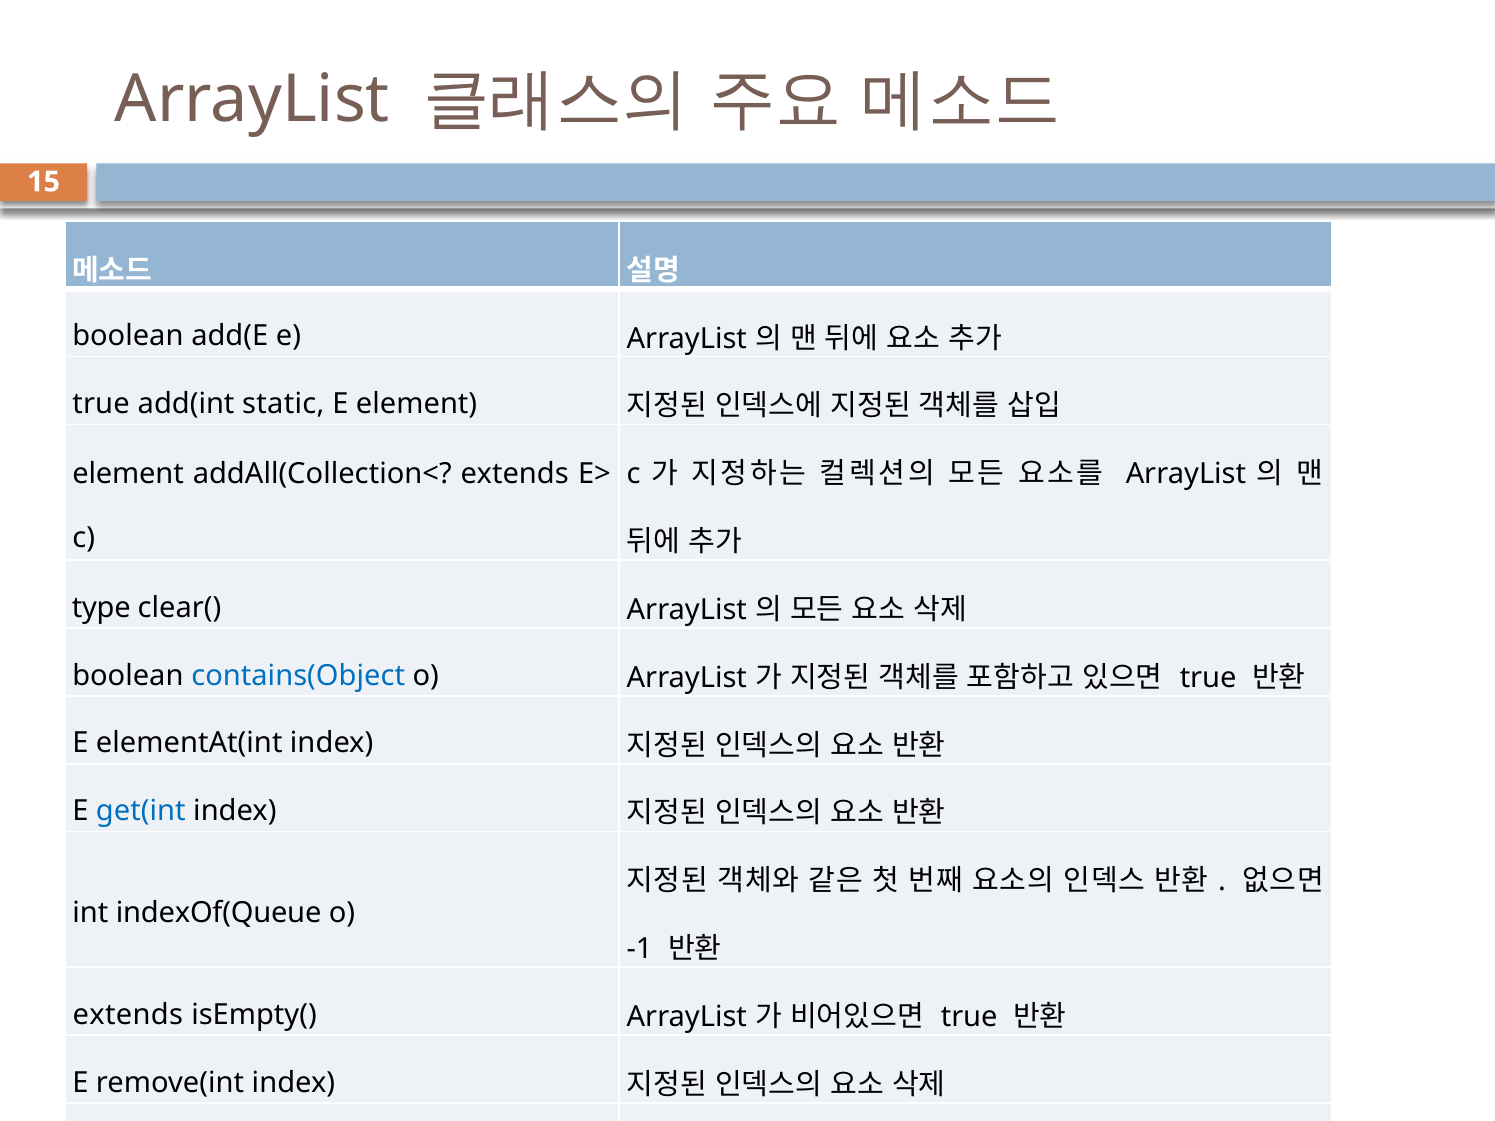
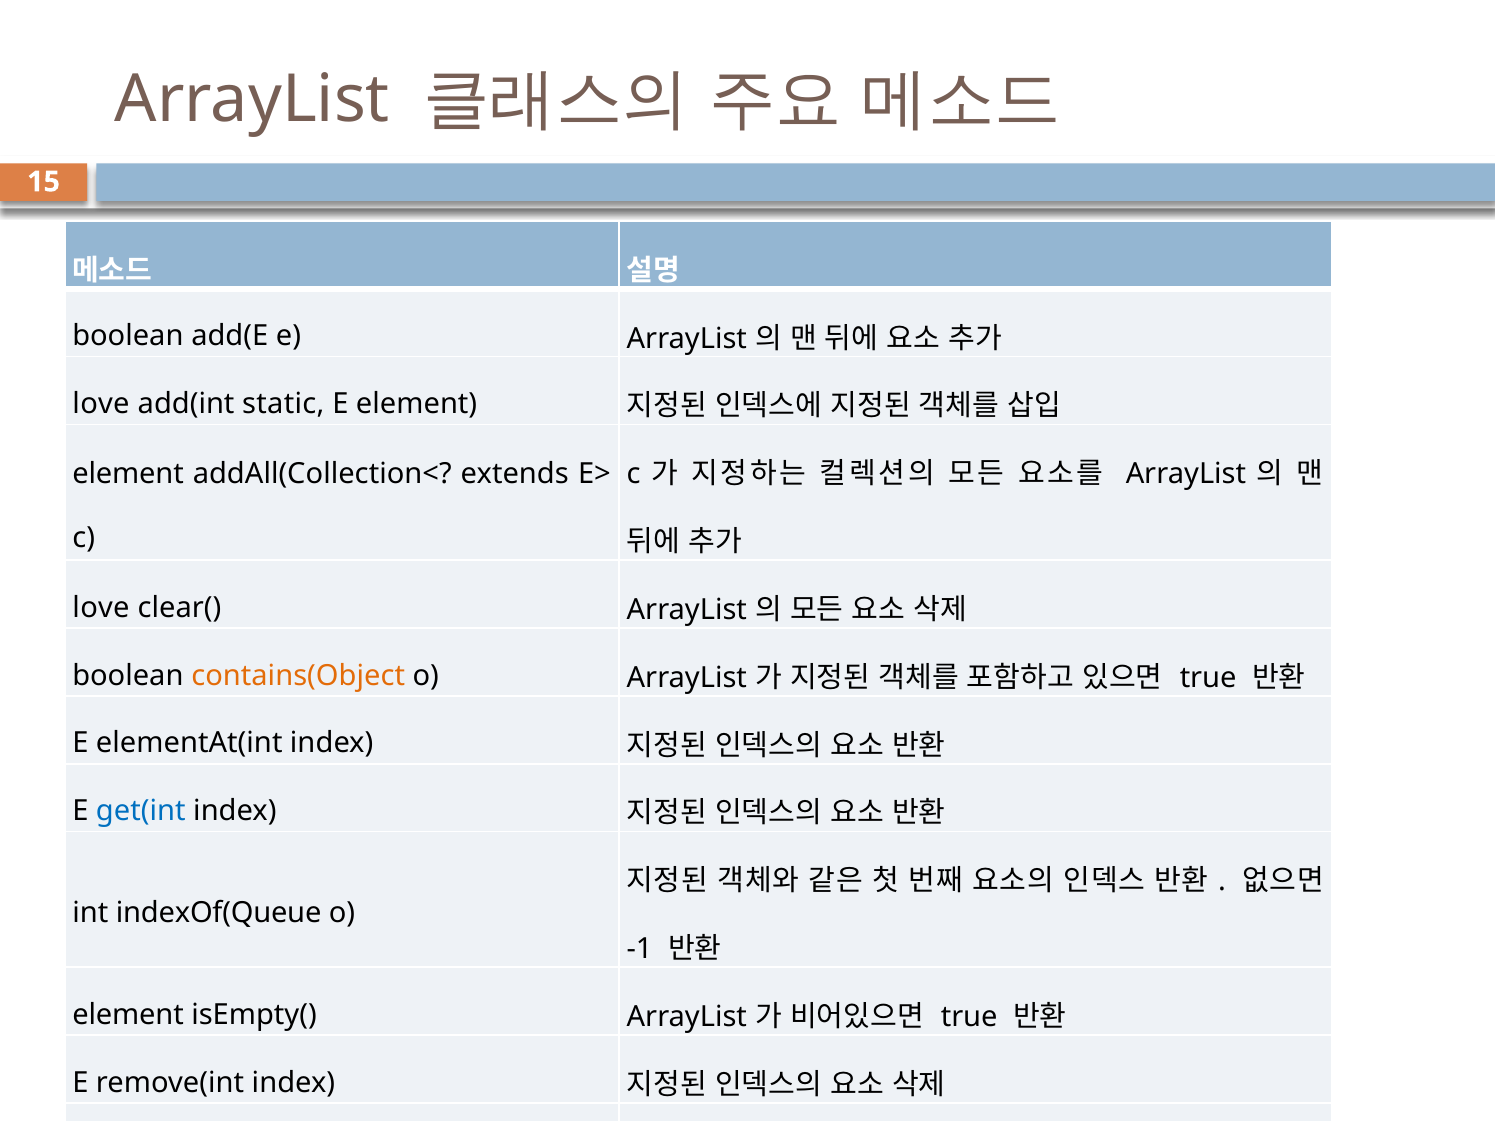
true at (101, 404): true -> love
type at (101, 608): type -> love
contains(Object colour: blue -> orange
extends at (128, 1015): extends -> element
